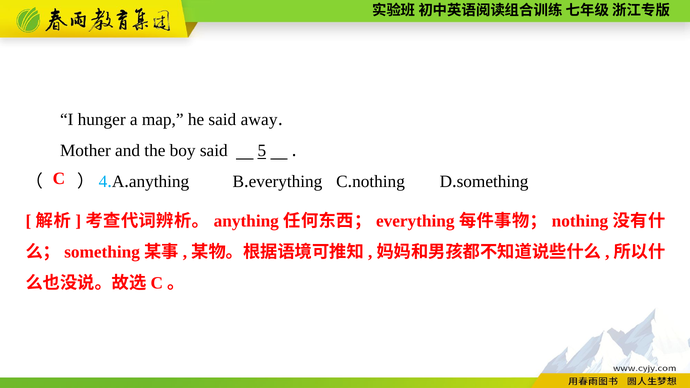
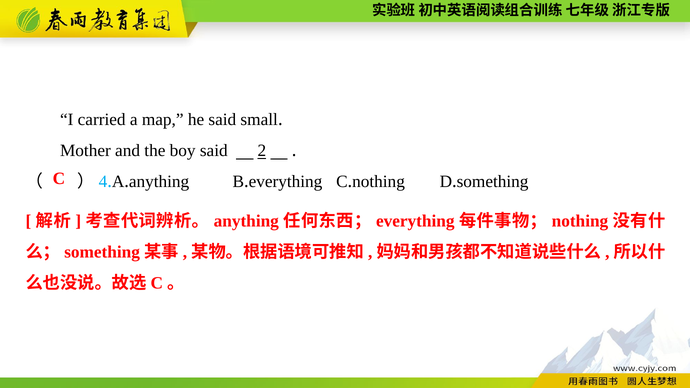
hunger: hunger -> carried
away: away -> small
5: 5 -> 2
